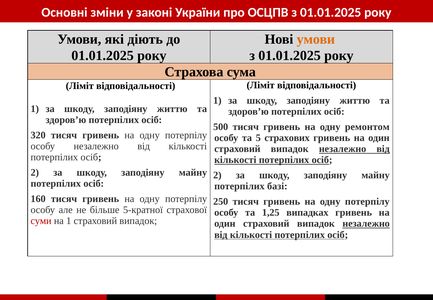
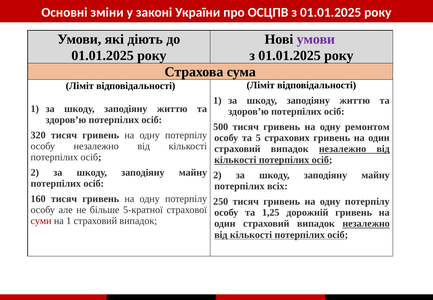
умови at (316, 39) colour: orange -> purple
базі: базі -> всіх
випадках: випадках -> дорожній
